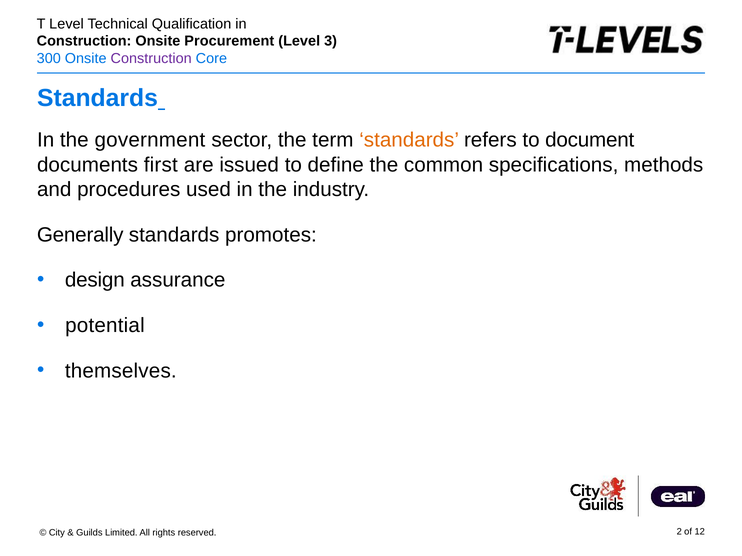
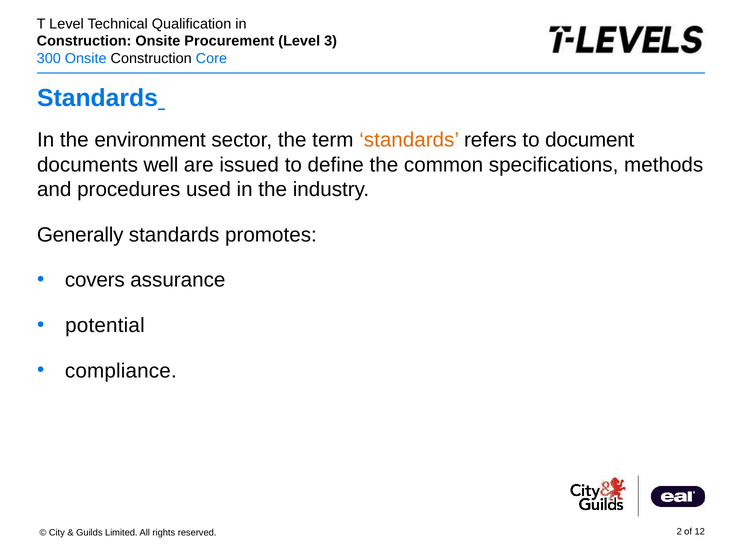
Construction at (151, 59) colour: purple -> black
government: government -> environment
first: first -> well
design: design -> covers
themselves: themselves -> compliance
